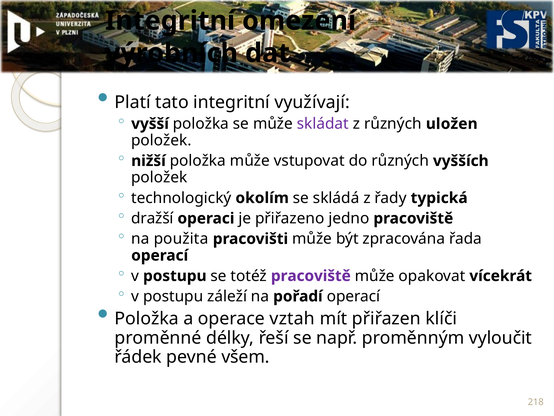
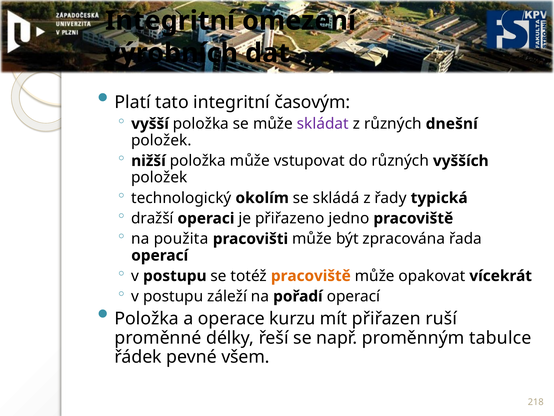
využívají: využívají -> časovým
uložen: uložen -> dnešní
pracoviště at (311, 276) colour: purple -> orange
vztah: vztah -> kurzu
klíči: klíči -> ruší
vyloučit: vyloučit -> tabulce
